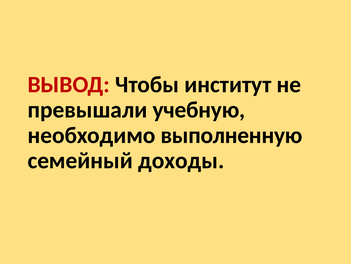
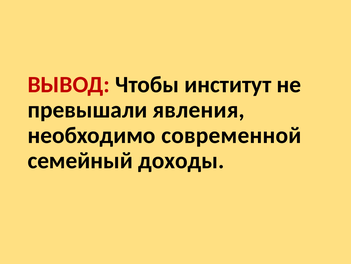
учебную: учебную -> явления
выполненную: выполненную -> современной
